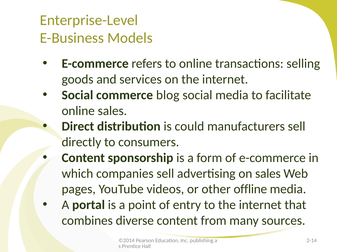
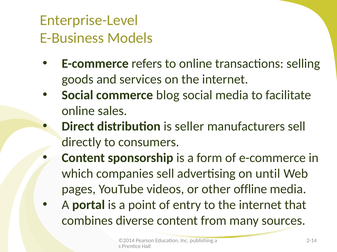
could: could -> seller
on sales: sales -> until
